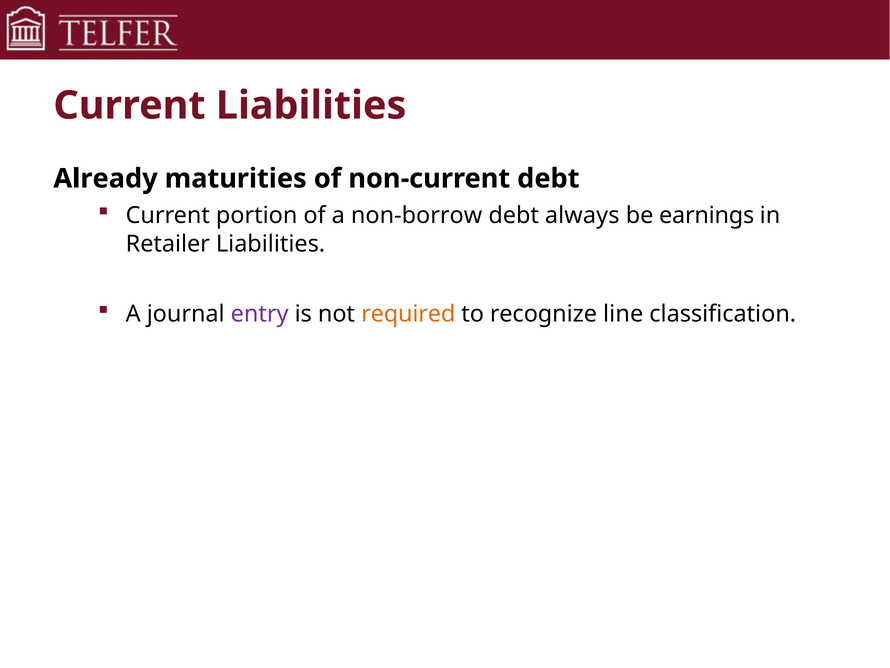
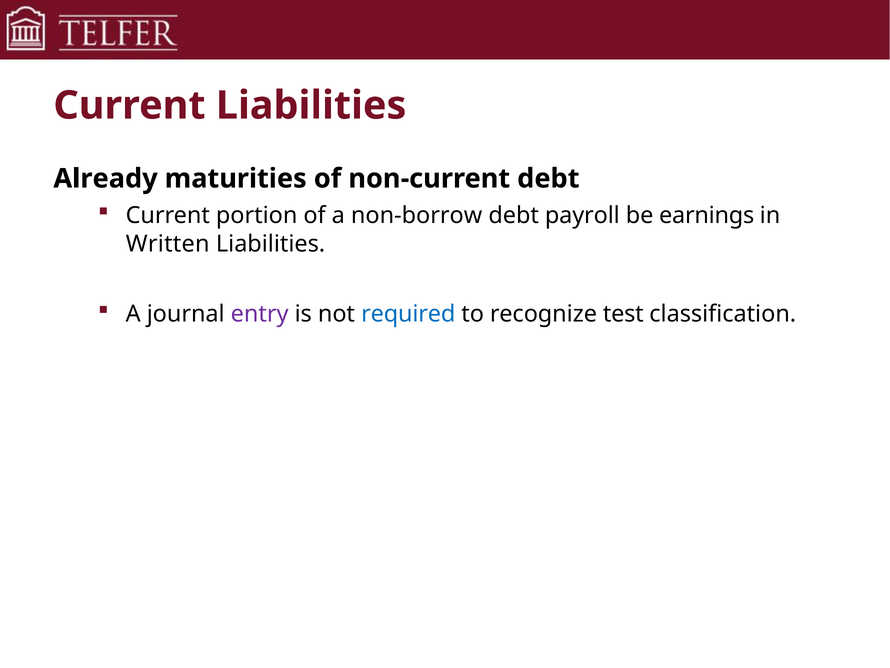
always: always -> payroll
Retailer: Retailer -> Written
required colour: orange -> blue
line: line -> test
